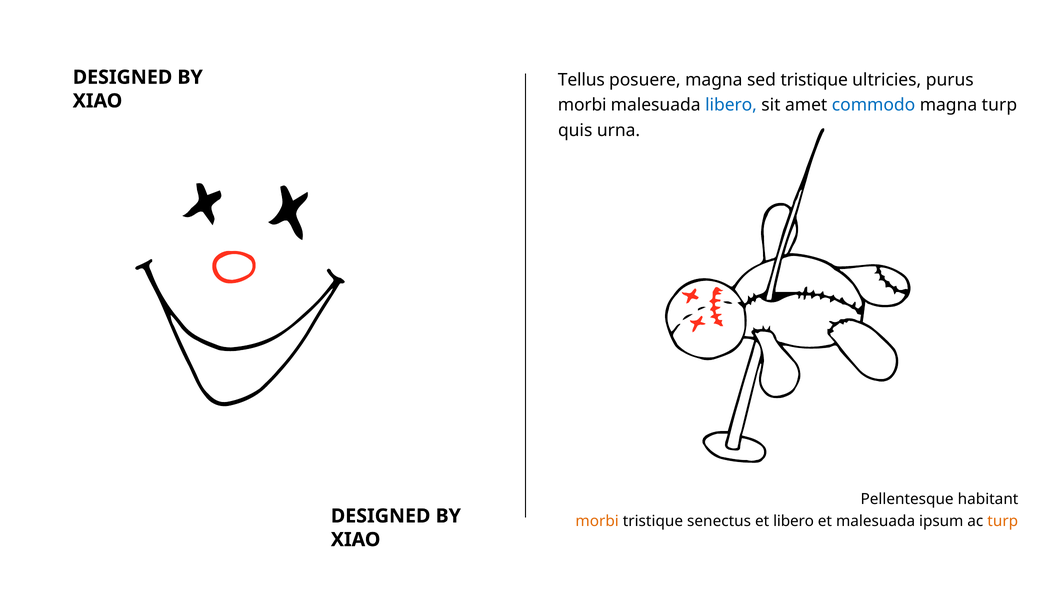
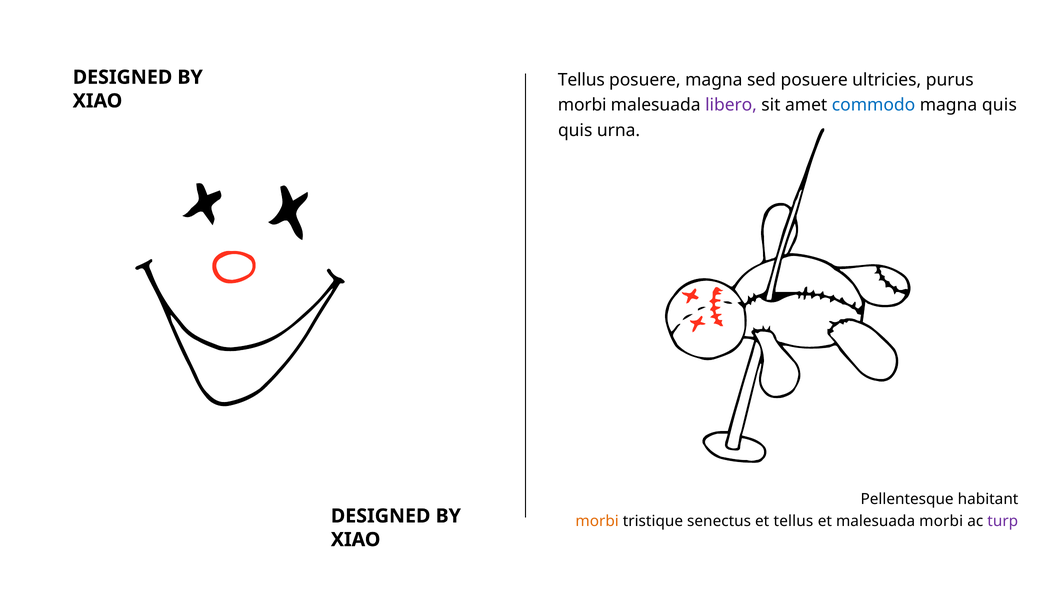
sed tristique: tristique -> posuere
libero at (731, 105) colour: blue -> purple
magna turp: turp -> quis
et libero: libero -> tellus
malesuada ipsum: ipsum -> morbi
turp at (1003, 521) colour: orange -> purple
